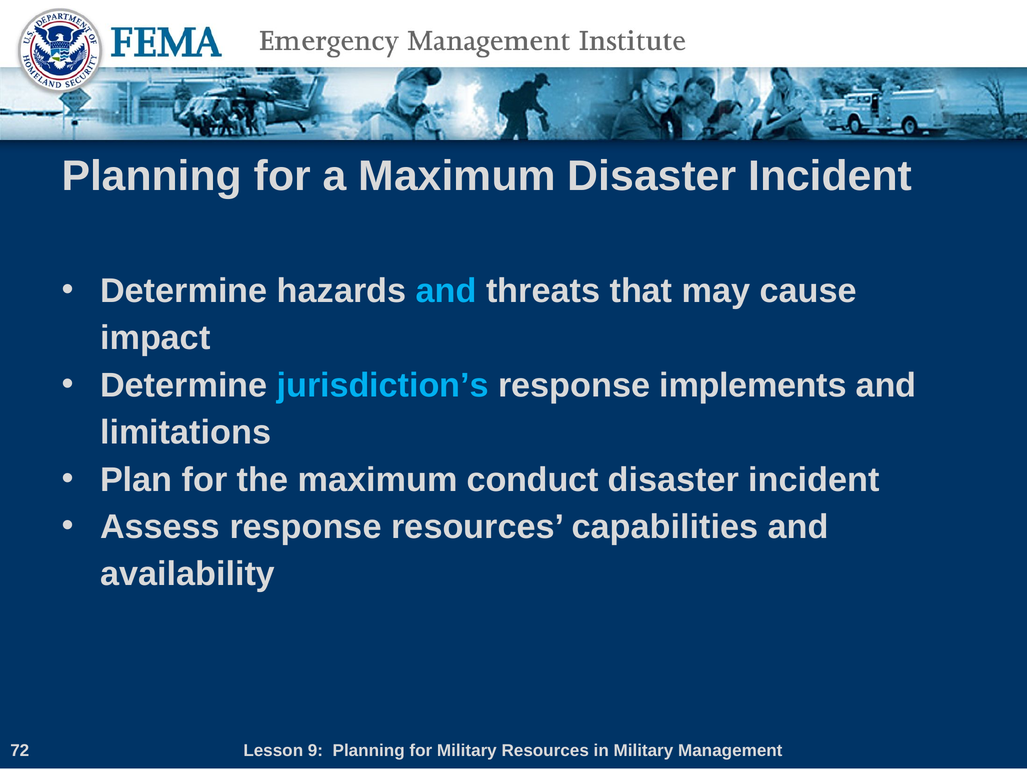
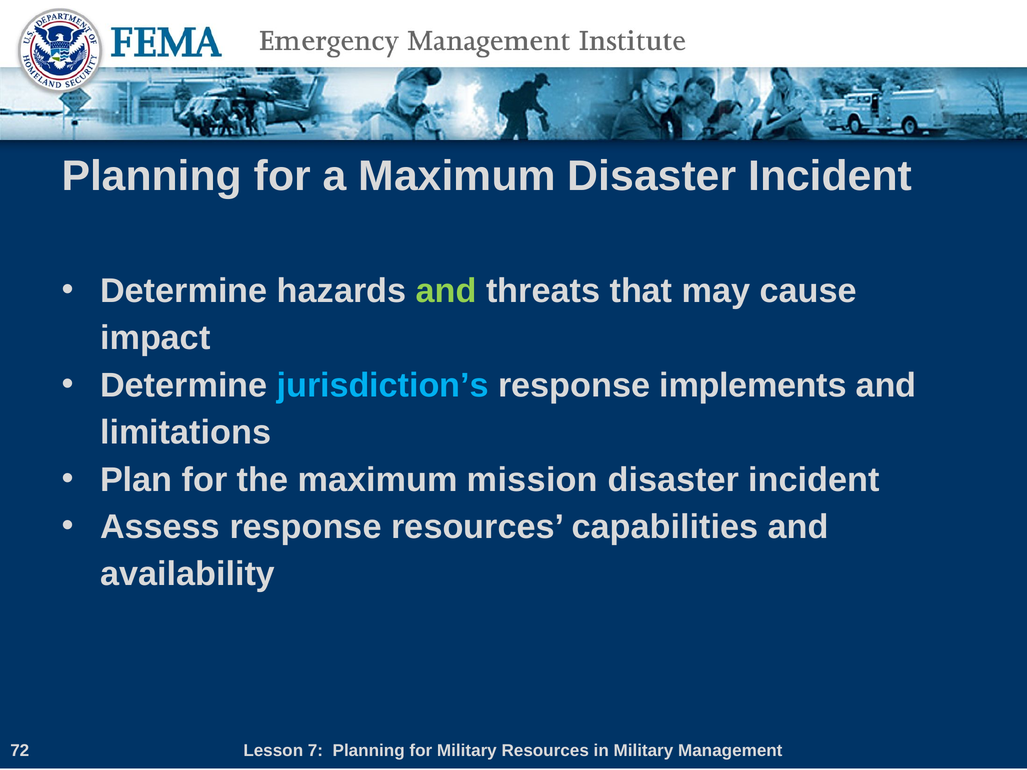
and at (446, 291) colour: light blue -> light green
conduct: conduct -> mission
9: 9 -> 7
